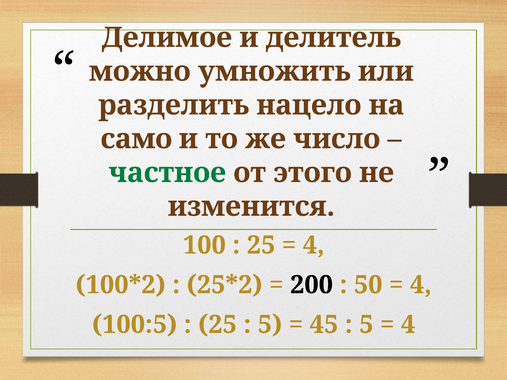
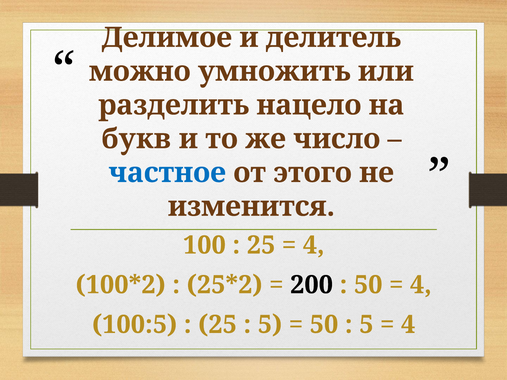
само: само -> букв
частное colour: green -> blue
45 at (324, 325): 45 -> 50
